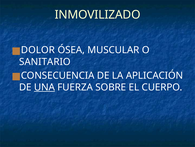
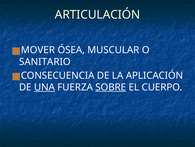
INMOVILIZADO: INMOVILIZADO -> ARTICULACIÓN
DOLOR: DOLOR -> MOVER
SOBRE underline: none -> present
